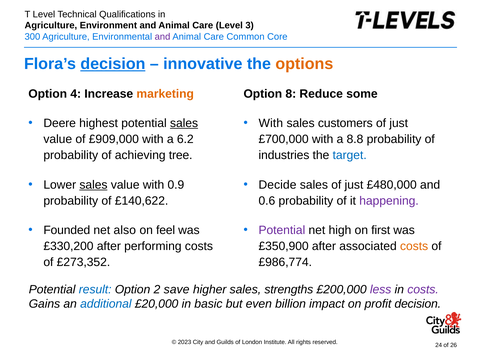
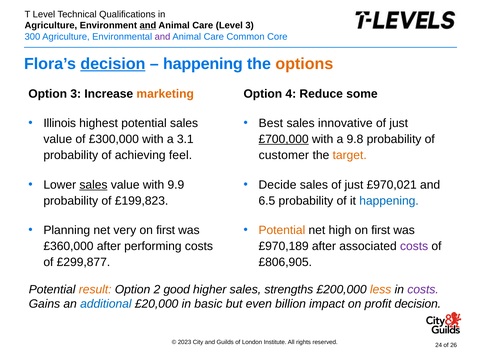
and at (148, 25) underline: none -> present
innovative at (203, 64): innovative -> happening
Option 4: 4 -> 3
8: 8 -> 4
Deere: Deere -> Illinois
sales at (184, 123) underline: present -> none
With at (271, 123): With -> Best
customers: customers -> innovative
£909,000: £909,000 -> £300,000
6.2: 6.2 -> 3.1
£700,000 underline: none -> present
8.8: 8.8 -> 9.8
tree: tree -> feel
industries: industries -> customer
target colour: blue -> orange
0.9: 0.9 -> 9.9
£480,000: £480,000 -> £970,021
£140,622: £140,622 -> £199,823
0.6: 0.6 -> 6.5
happening at (389, 201) colour: purple -> blue
Founded: Founded -> Planning
also: also -> very
feel at (166, 230): feel -> first
Potential at (282, 230) colour: purple -> orange
£330,200: £330,200 -> £360,000
£350,900: £350,900 -> £970,189
costs at (414, 246) colour: orange -> purple
£273,352: £273,352 -> £299,877
£986,774: £986,774 -> £806,905
result colour: blue -> orange
save: save -> good
less colour: purple -> orange
